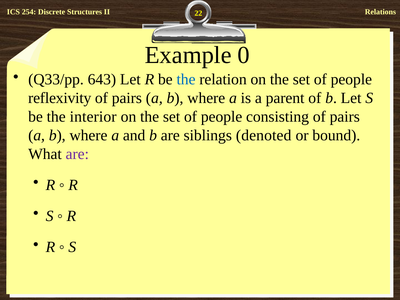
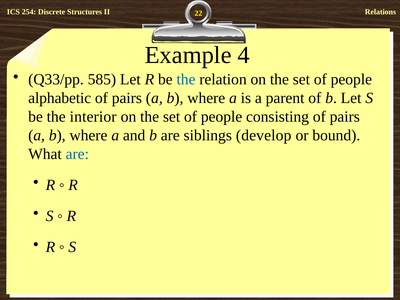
0: 0 -> 4
643: 643 -> 585
reflexivity: reflexivity -> alphabetic
denoted: denoted -> develop
are at (77, 154) colour: purple -> blue
